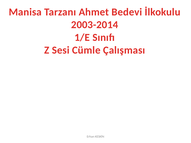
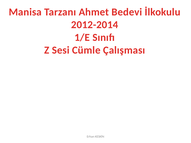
2003-2014: 2003-2014 -> 2012-2014
